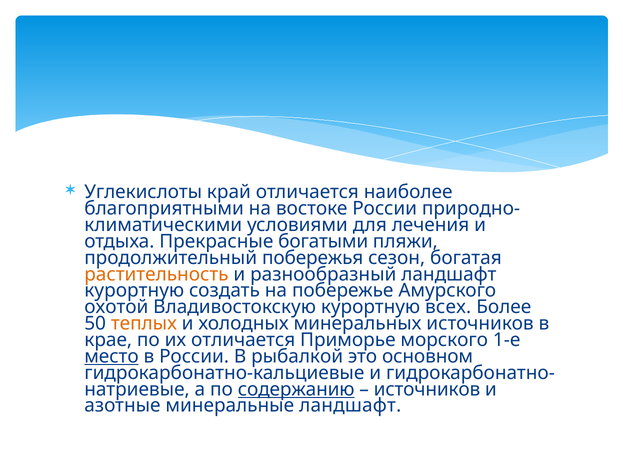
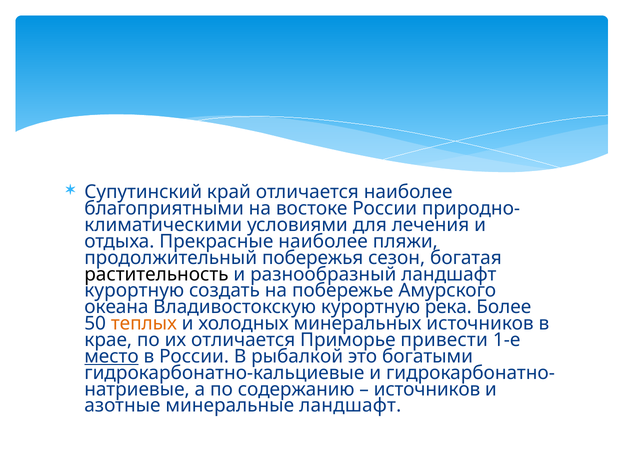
Углекислоты: Углекислоты -> Супутинский
Прекрасные богатыми: богатыми -> наиболее
растительность colour: orange -> black
охотой: охотой -> океана
всех: всех -> река
морского: морского -> привести
основном: основном -> богатыми
содержанию underline: present -> none
